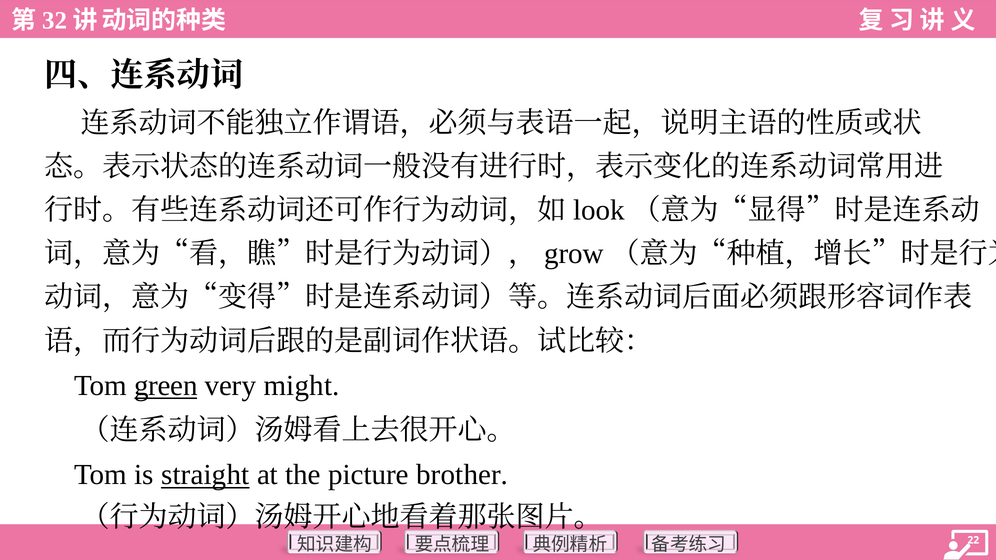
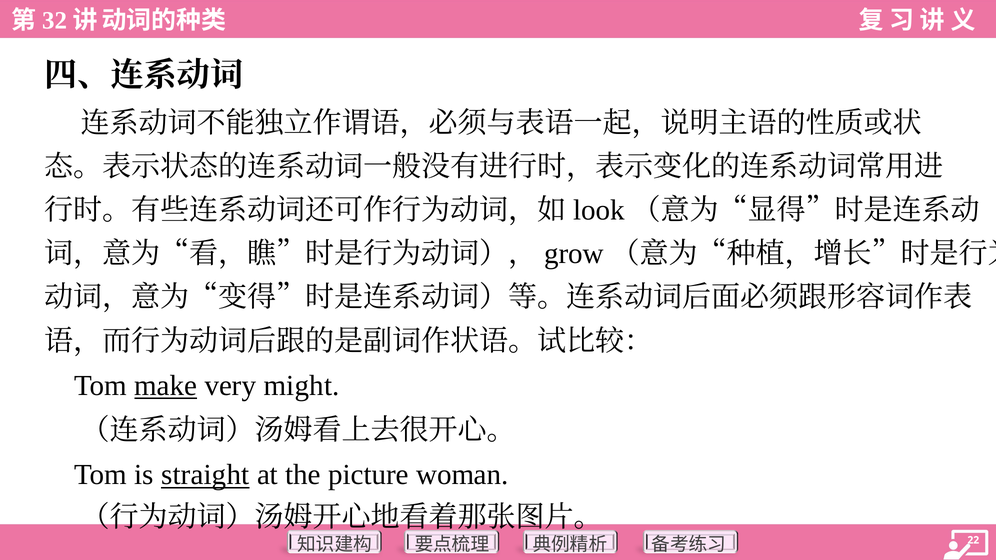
green: green -> make
brother: brother -> woman
